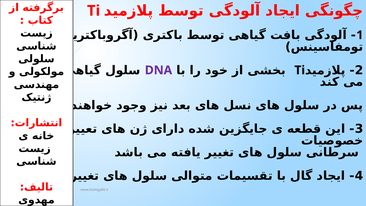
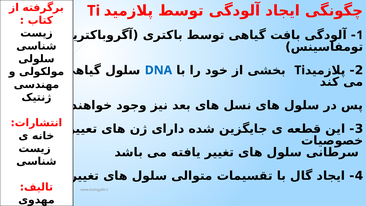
DNA colour: purple -> blue
